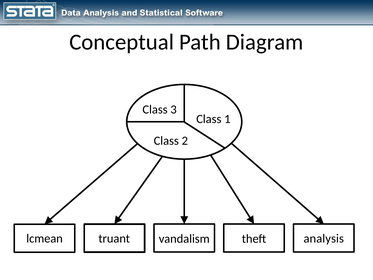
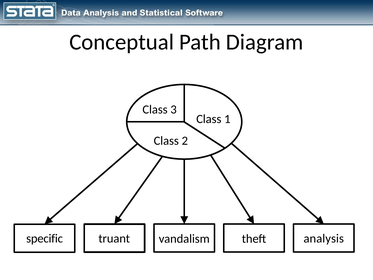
lcmean: lcmean -> specific
